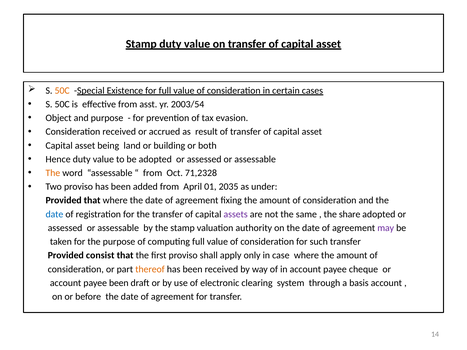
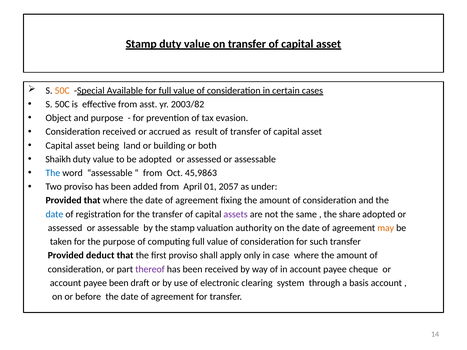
Existence: Existence -> Available
2003/54: 2003/54 -> 2003/82
Hence: Hence -> Shaikh
The at (53, 173) colour: orange -> blue
71,2328: 71,2328 -> 45,9863
2035: 2035 -> 2057
may colour: purple -> orange
consist: consist -> deduct
thereof colour: orange -> purple
